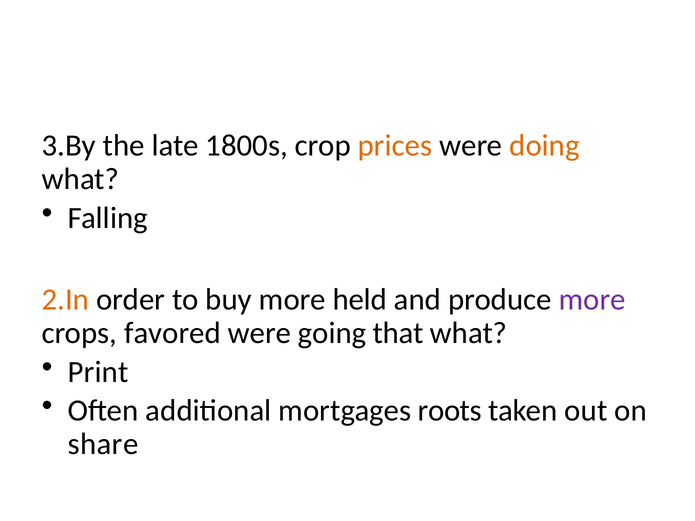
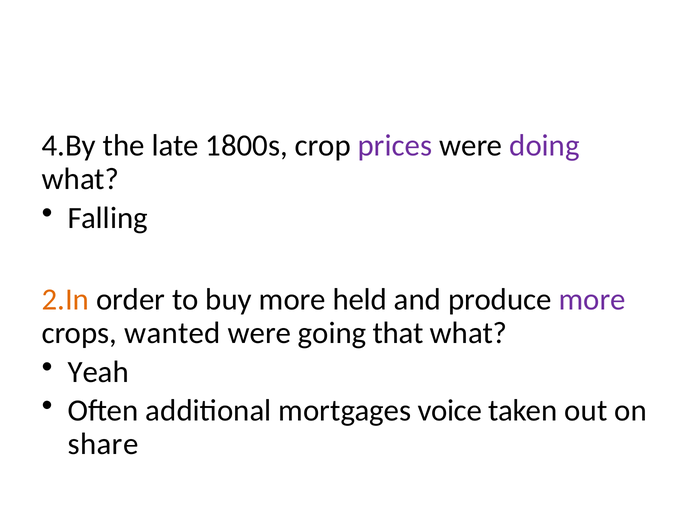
3.By: 3.By -> 4.By
prices colour: orange -> purple
doing colour: orange -> purple
favored: favored -> wanted
Print: Print -> Yeah
roots: roots -> voice
